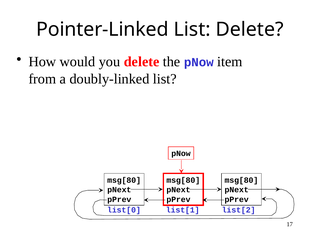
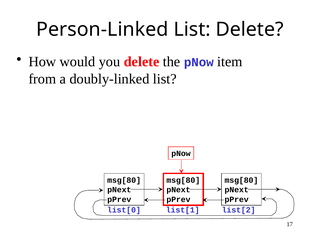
Pointer-Linked: Pointer-Linked -> Person-Linked
